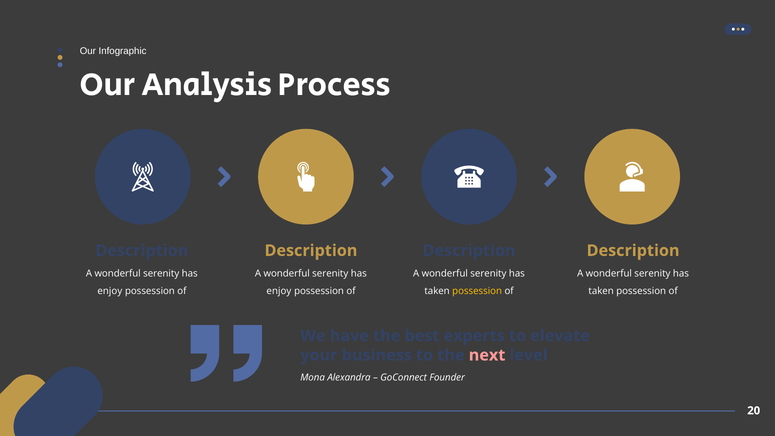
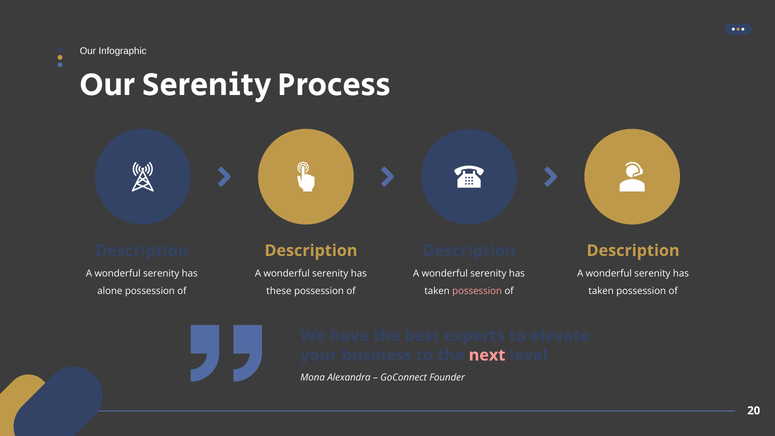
Our Analysis: Analysis -> Serenity
enjoy at (110, 291): enjoy -> alone
enjoy at (279, 291): enjoy -> these
possession at (477, 291) colour: yellow -> pink
